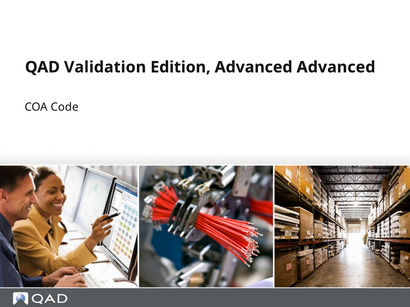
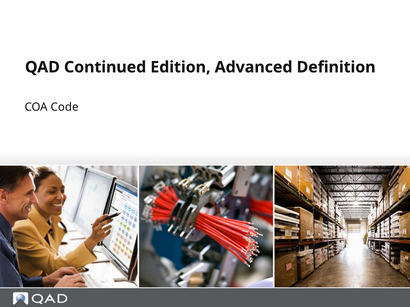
Validation: Validation -> Continued
Advanced Advanced: Advanced -> Definition
